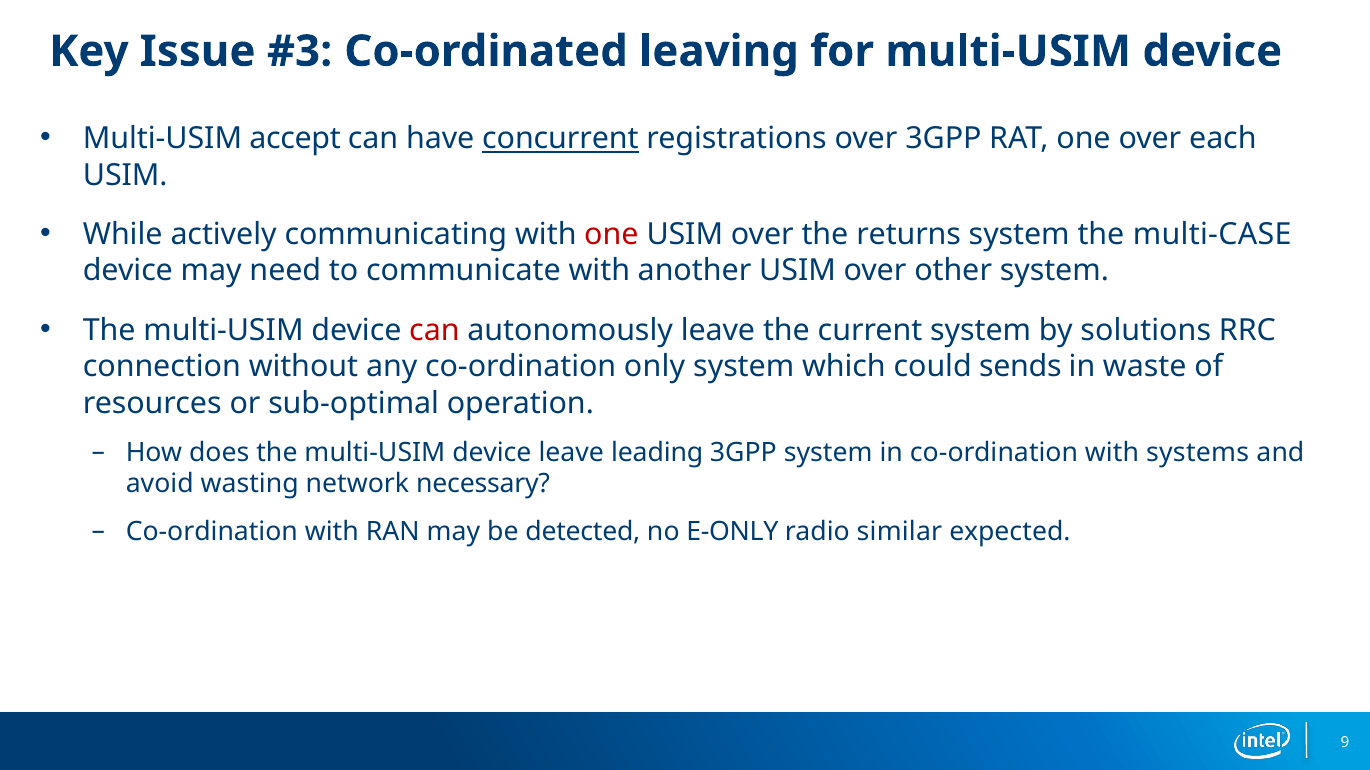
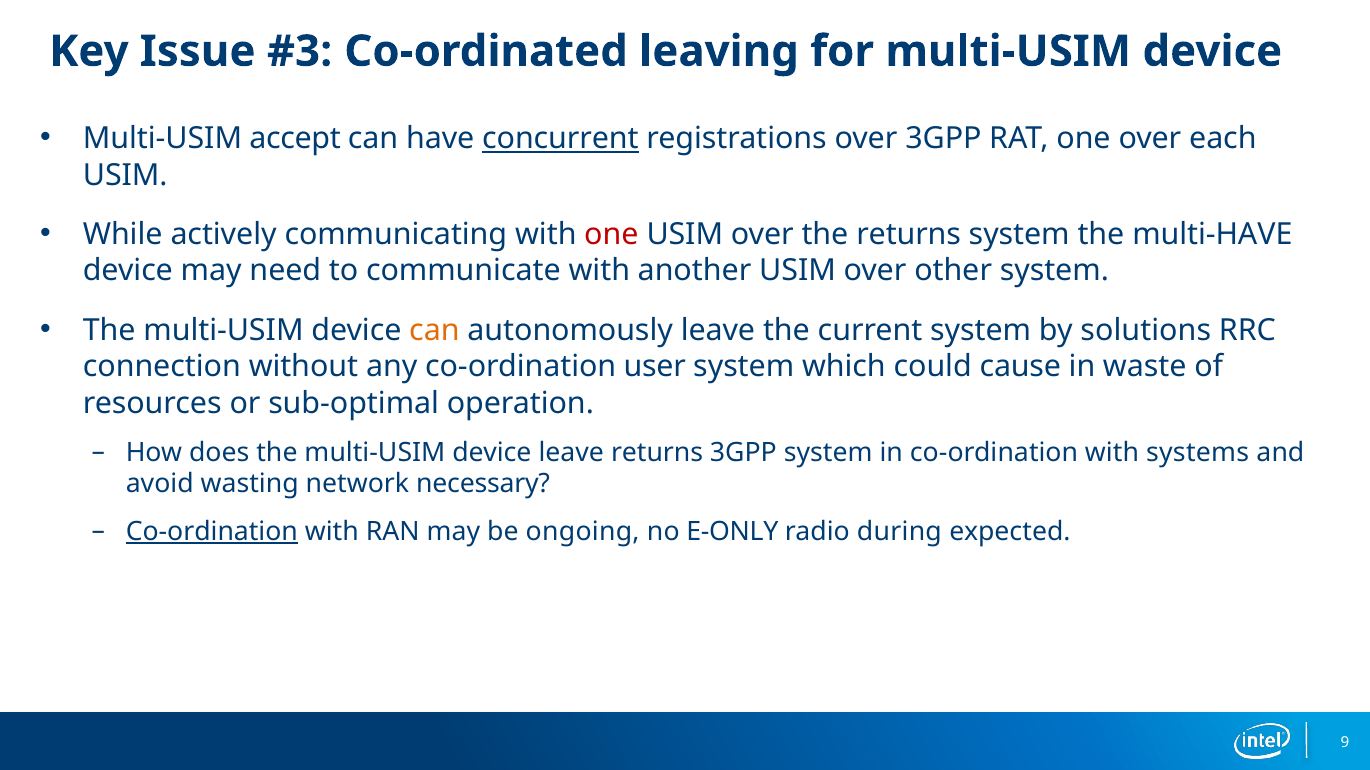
multi-CASE: multi-CASE -> multi-HAVE
can at (434, 330) colour: red -> orange
only: only -> user
sends: sends -> cause
leave leading: leading -> returns
Co-ordination at (212, 532) underline: none -> present
detected: detected -> ongoing
similar: similar -> during
